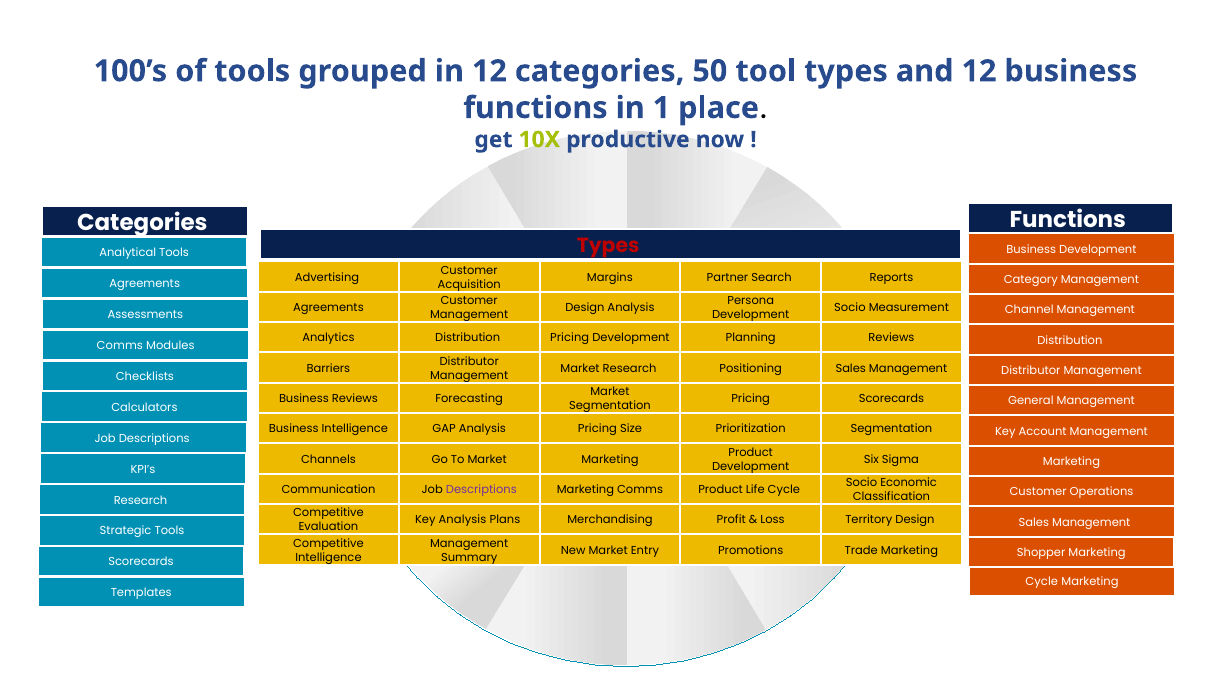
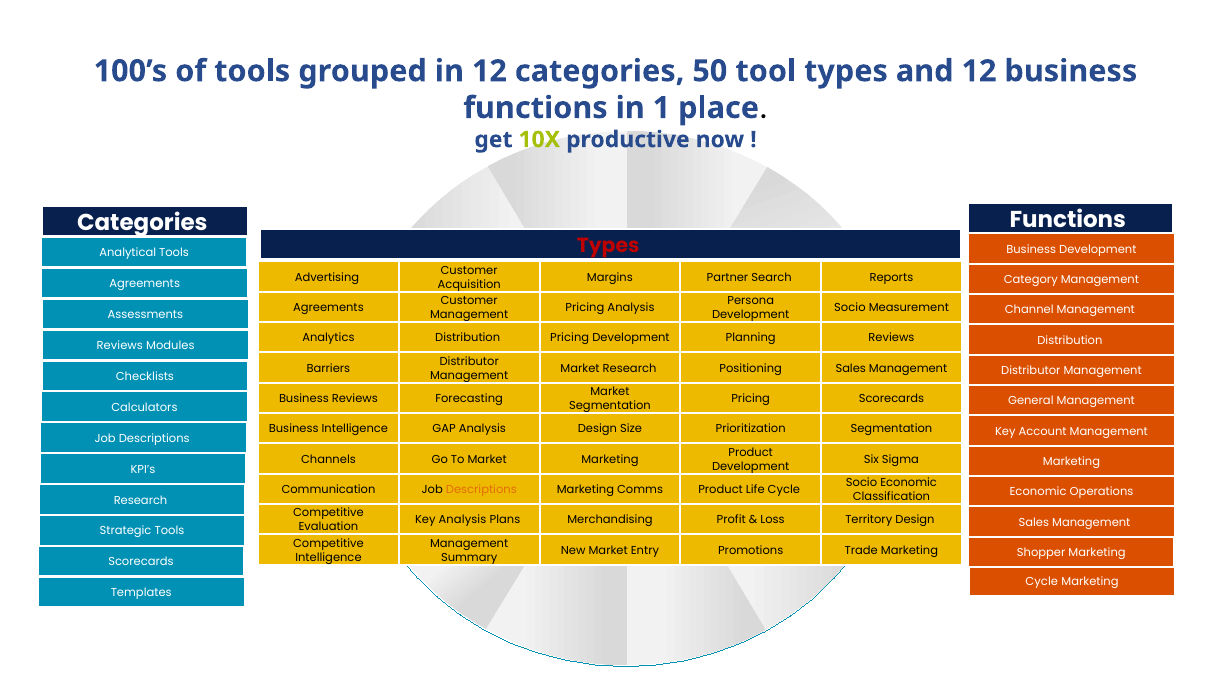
Design at (585, 308): Design -> Pricing
Comms at (120, 345): Comms -> Reviews
Pricing at (597, 429): Pricing -> Design
Descriptions at (481, 489) colour: purple -> orange
Customer at (1038, 492): Customer -> Economic
